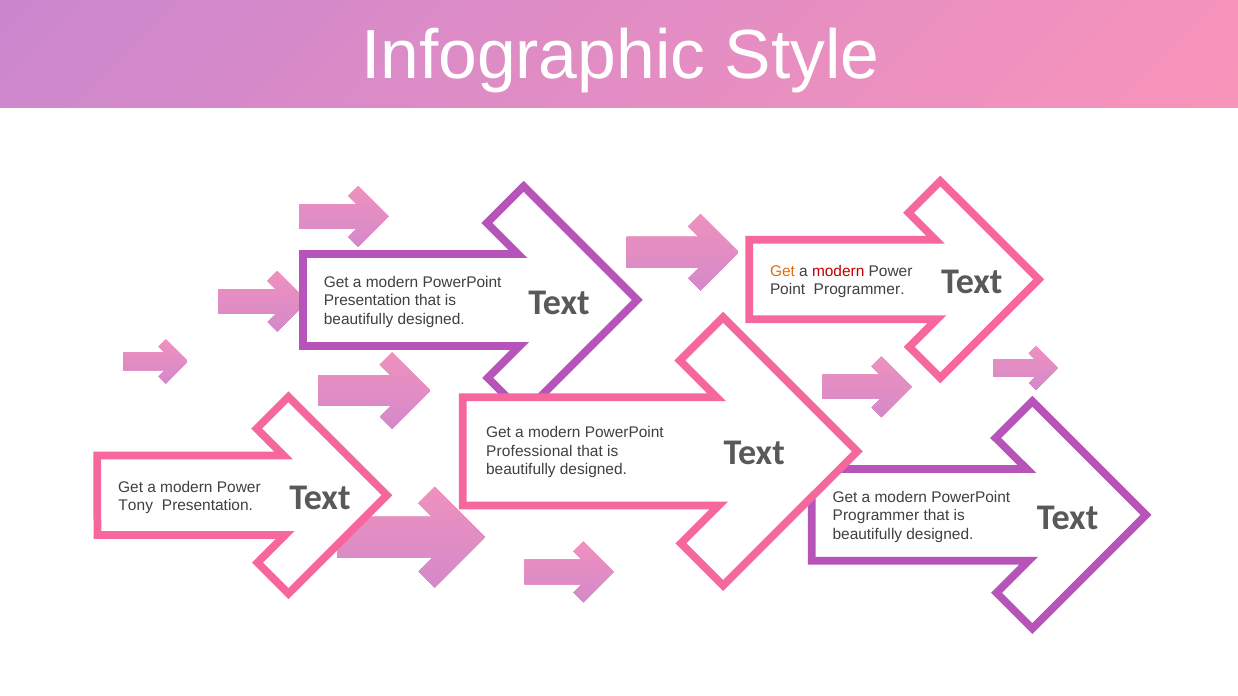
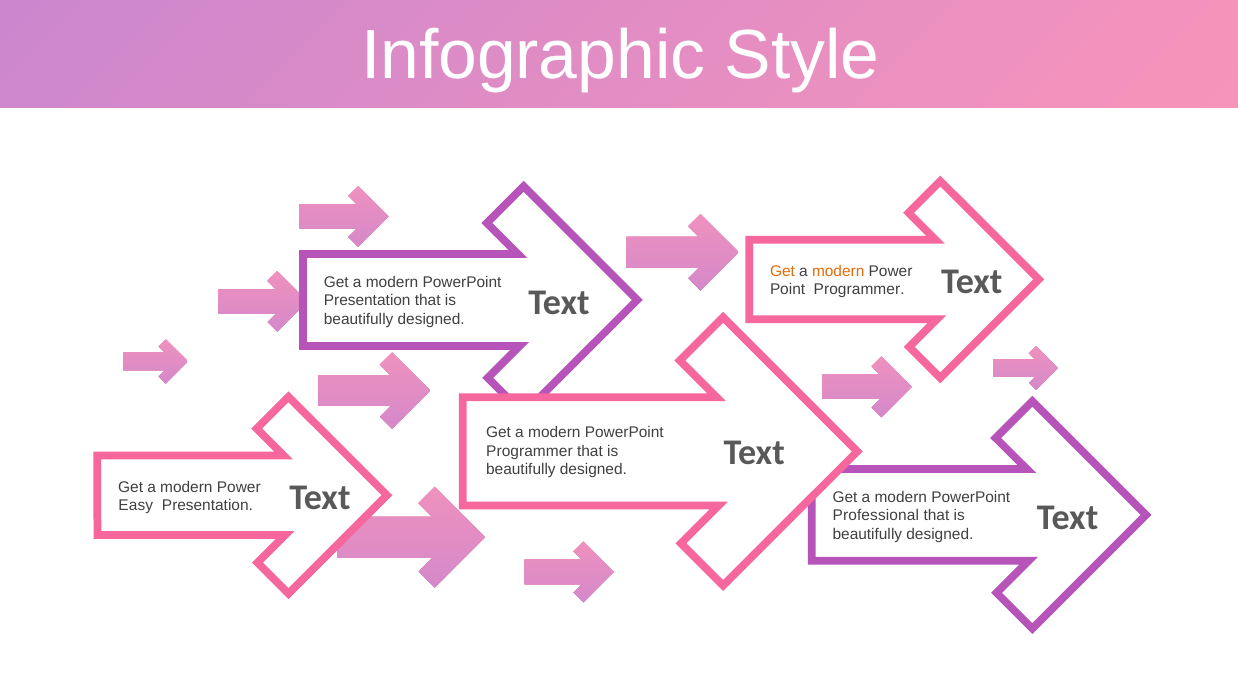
modern at (838, 271) colour: red -> orange
Professional at (529, 452): Professional -> Programmer
Tony: Tony -> Easy
Programmer at (876, 516): Programmer -> Professional
